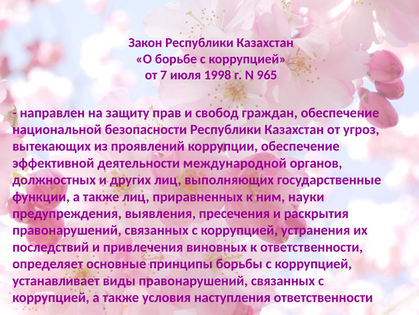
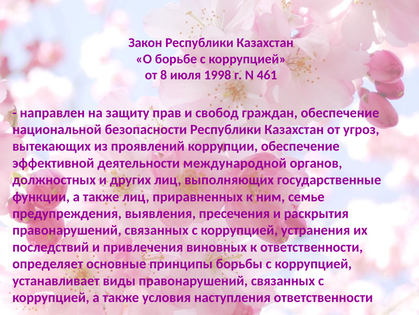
7: 7 -> 8
965: 965 -> 461
науки: науки -> семье
